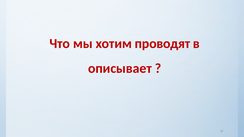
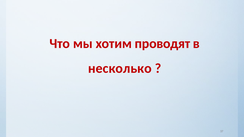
описывает: описывает -> несколько
